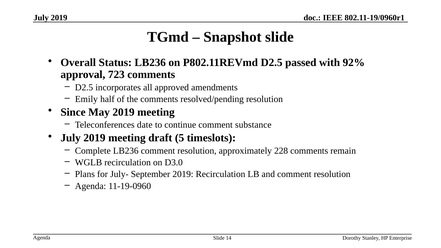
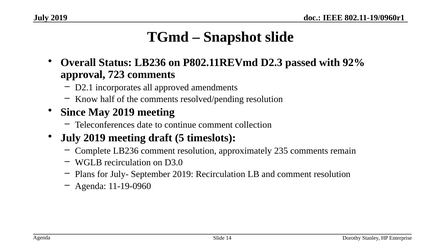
P802.11REVmd D2.5: D2.5 -> D2.3
D2.5 at (84, 87): D2.5 -> D2.1
Emily: Emily -> Know
substance: substance -> collection
228: 228 -> 235
